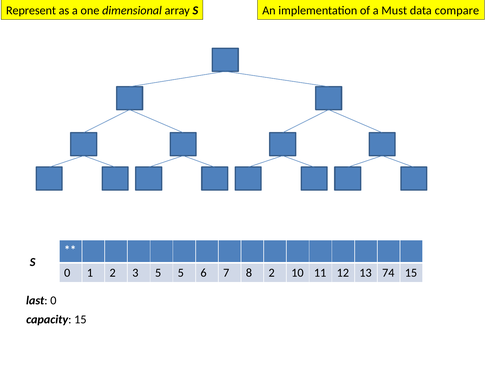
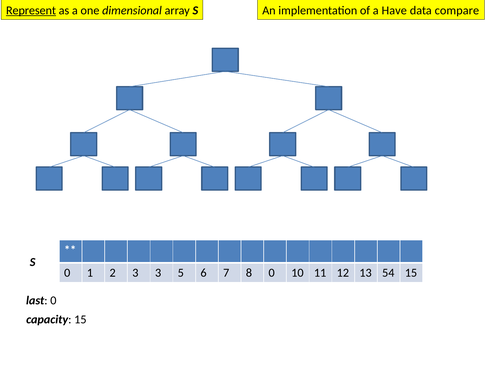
Represent underline: none -> present
Must: Must -> Have
3 5: 5 -> 3
8 2: 2 -> 0
74: 74 -> 54
